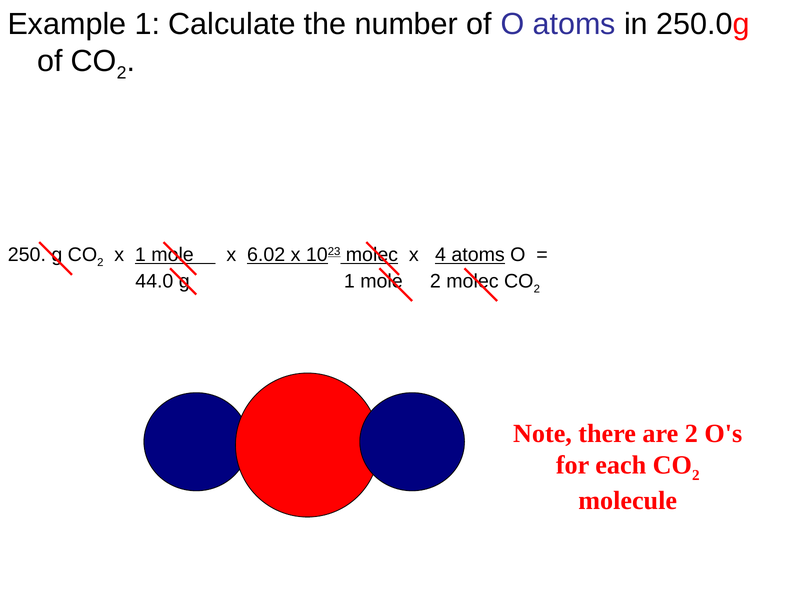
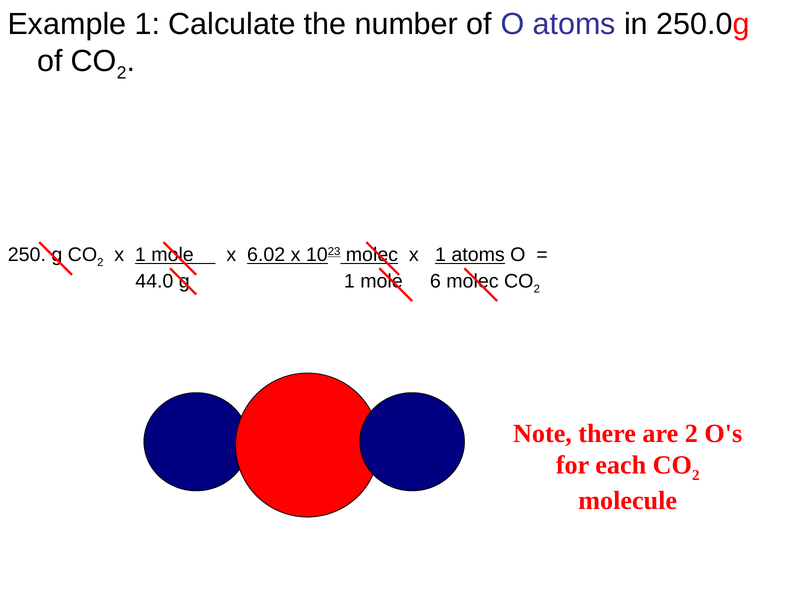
molec x 4: 4 -> 1
mole 2: 2 -> 6
